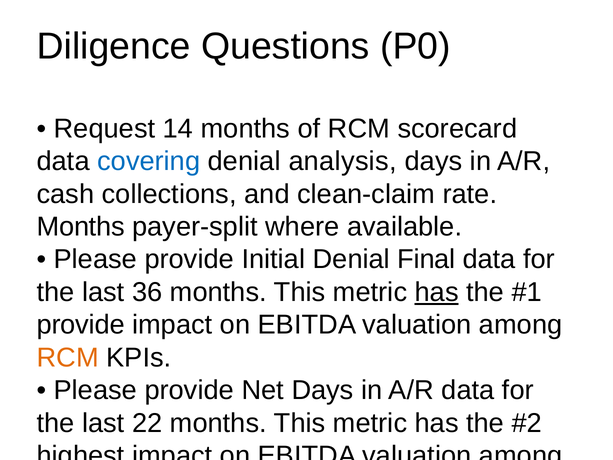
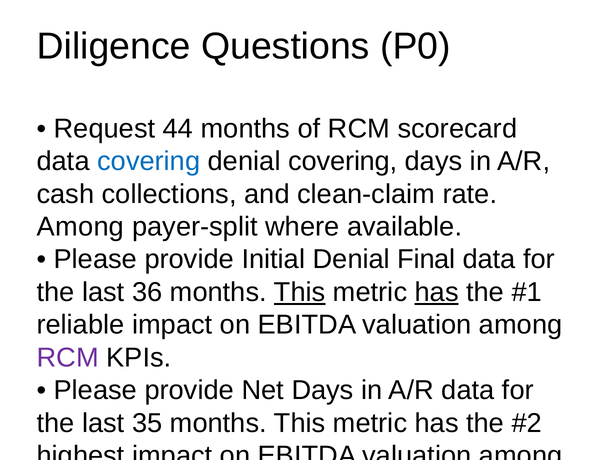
14: 14 -> 44
denial analysis: analysis -> covering
Months at (81, 227): Months -> Among
This at (300, 292) underline: none -> present
provide at (81, 325): provide -> reliable
RCM at (68, 357) colour: orange -> purple
22: 22 -> 35
